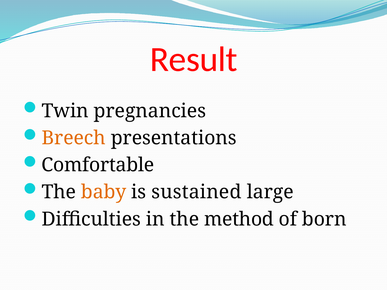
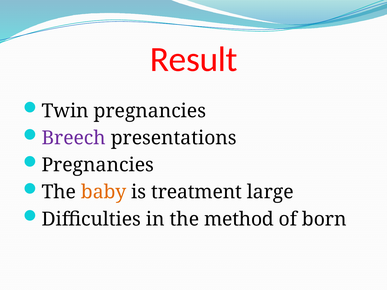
Breech colour: orange -> purple
Comfortable at (98, 165): Comfortable -> Pregnancies
sustained: sustained -> treatment
